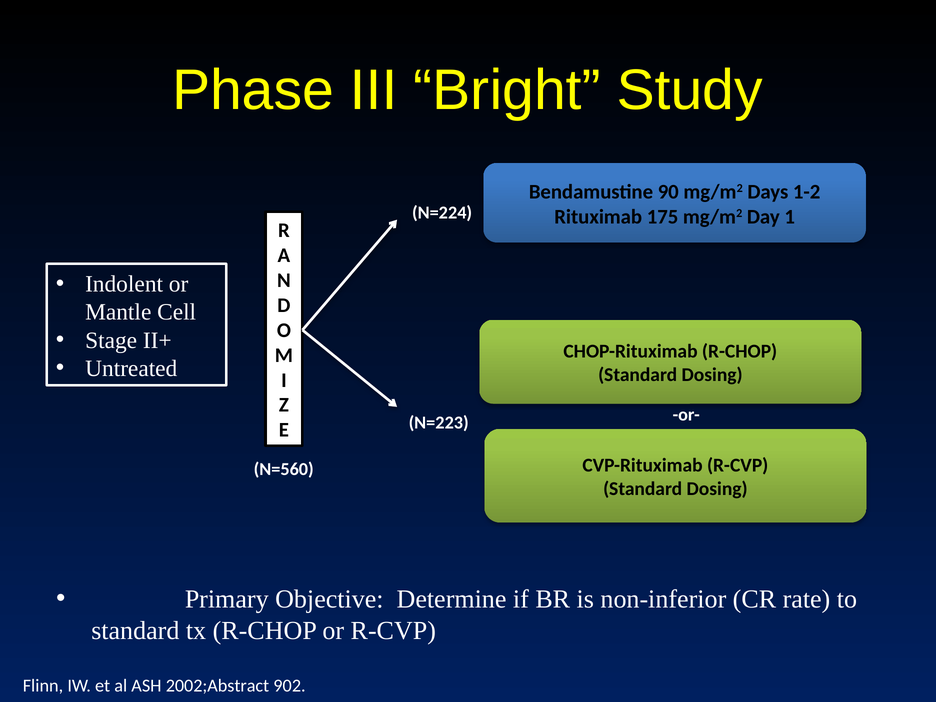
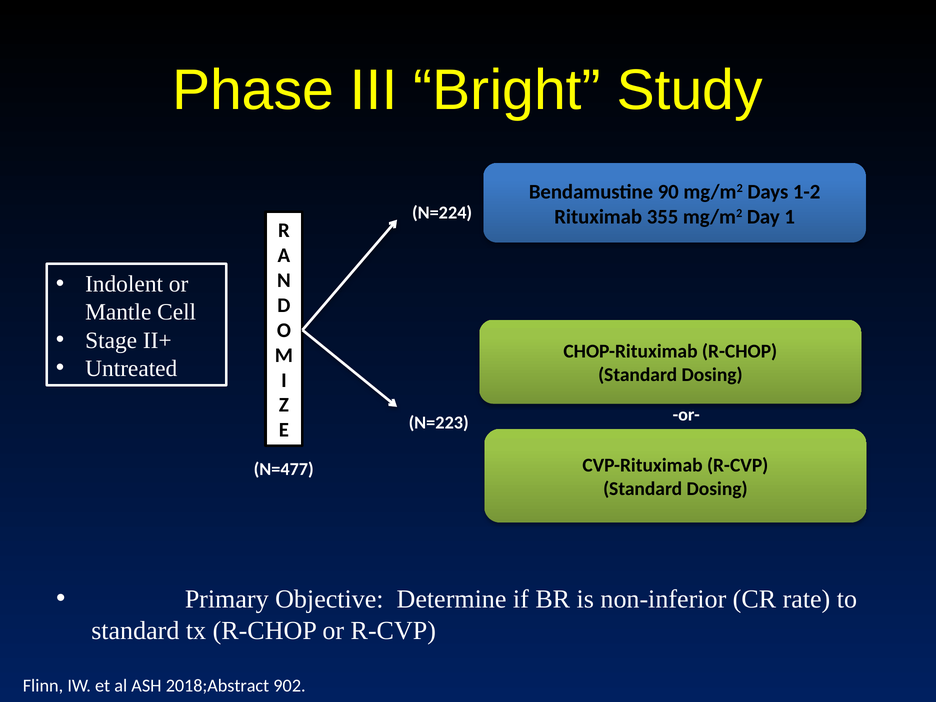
175: 175 -> 355
N=560: N=560 -> N=477
2002;Abstract: 2002;Abstract -> 2018;Abstract
